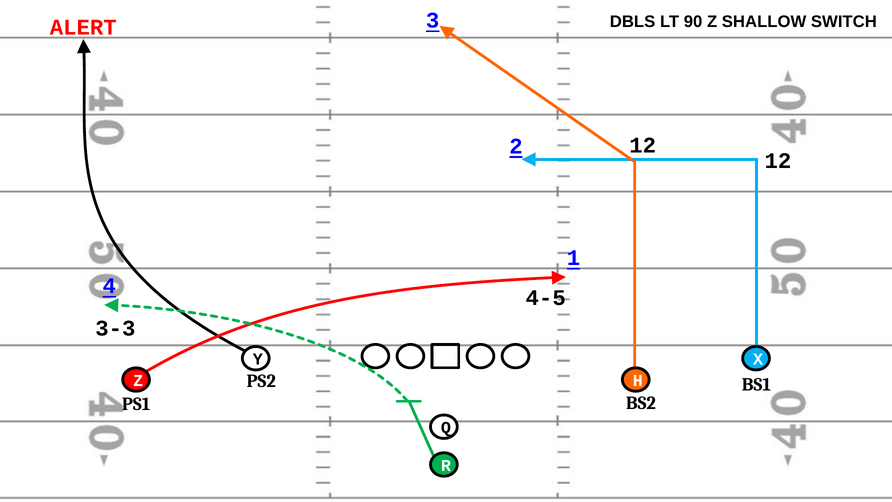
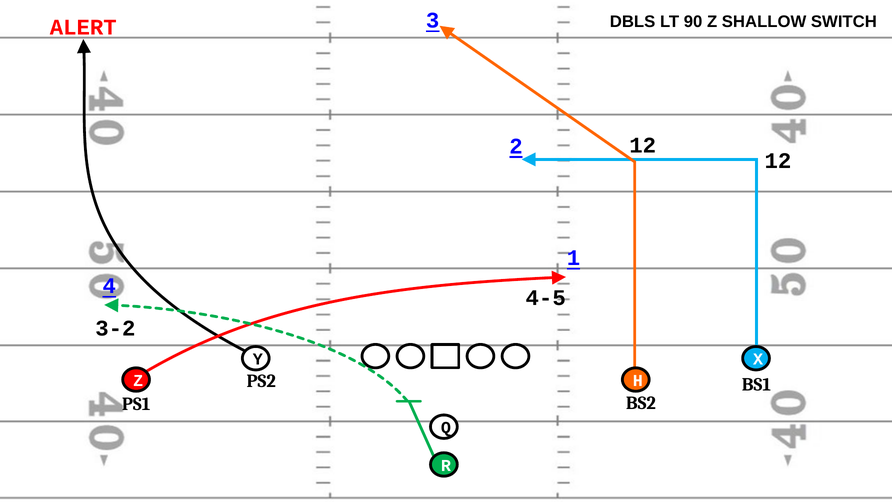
3-3: 3-3 -> 3-2
